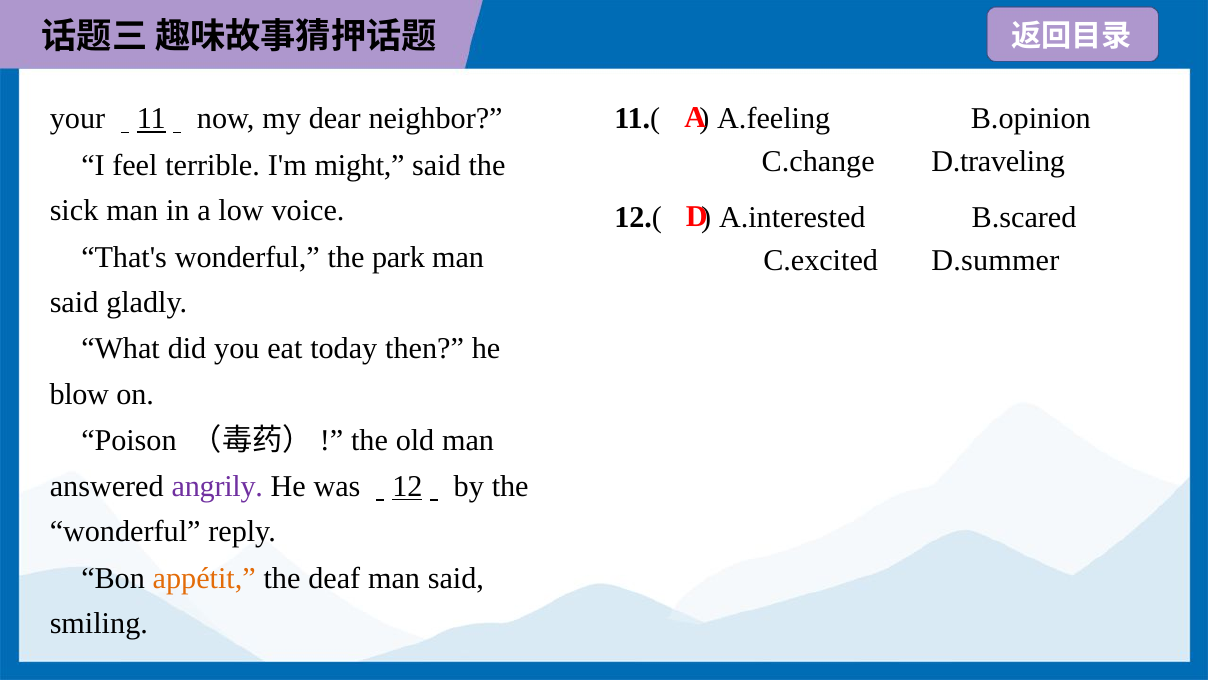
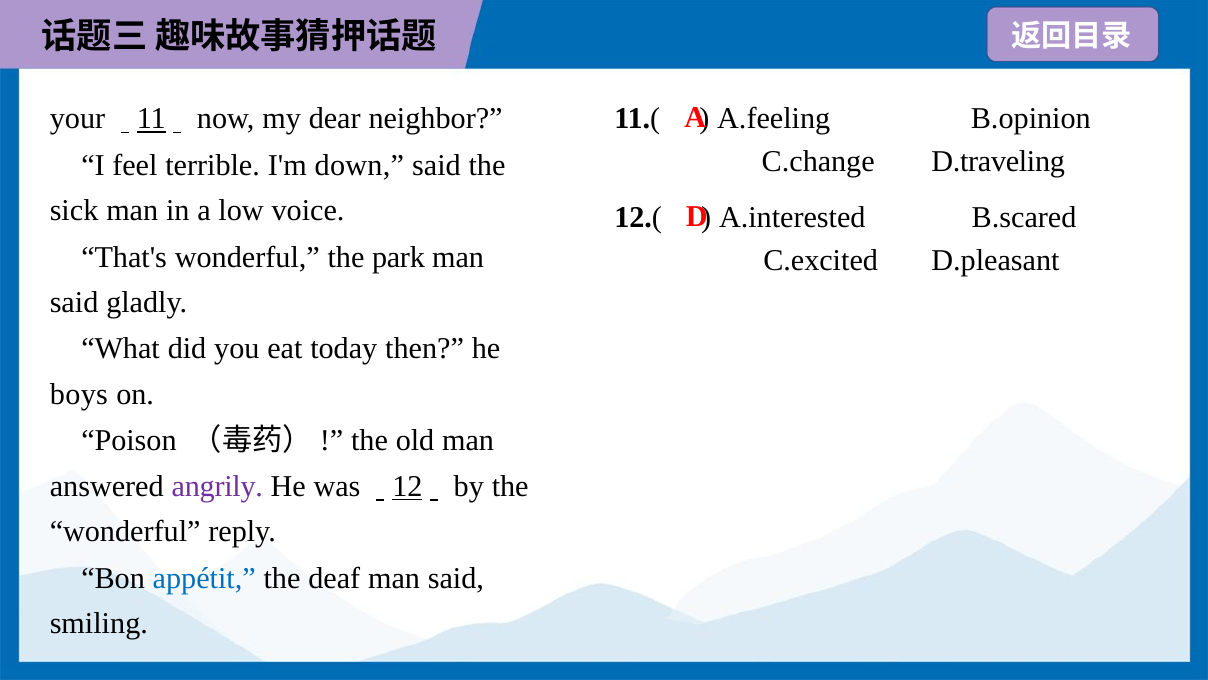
might: might -> down
D.summer: D.summer -> D.pleasant
blow: blow -> boys
appétit colour: orange -> blue
